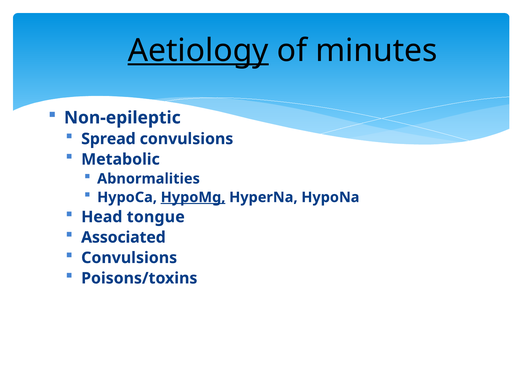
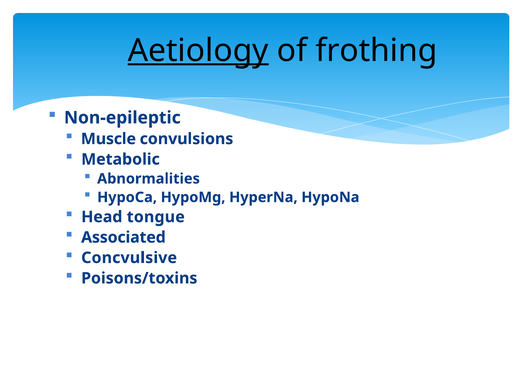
minutes: minutes -> frothing
Spread: Spread -> Muscle
HypoMg underline: present -> none
Convulsions at (129, 257): Convulsions -> Concvulsive
